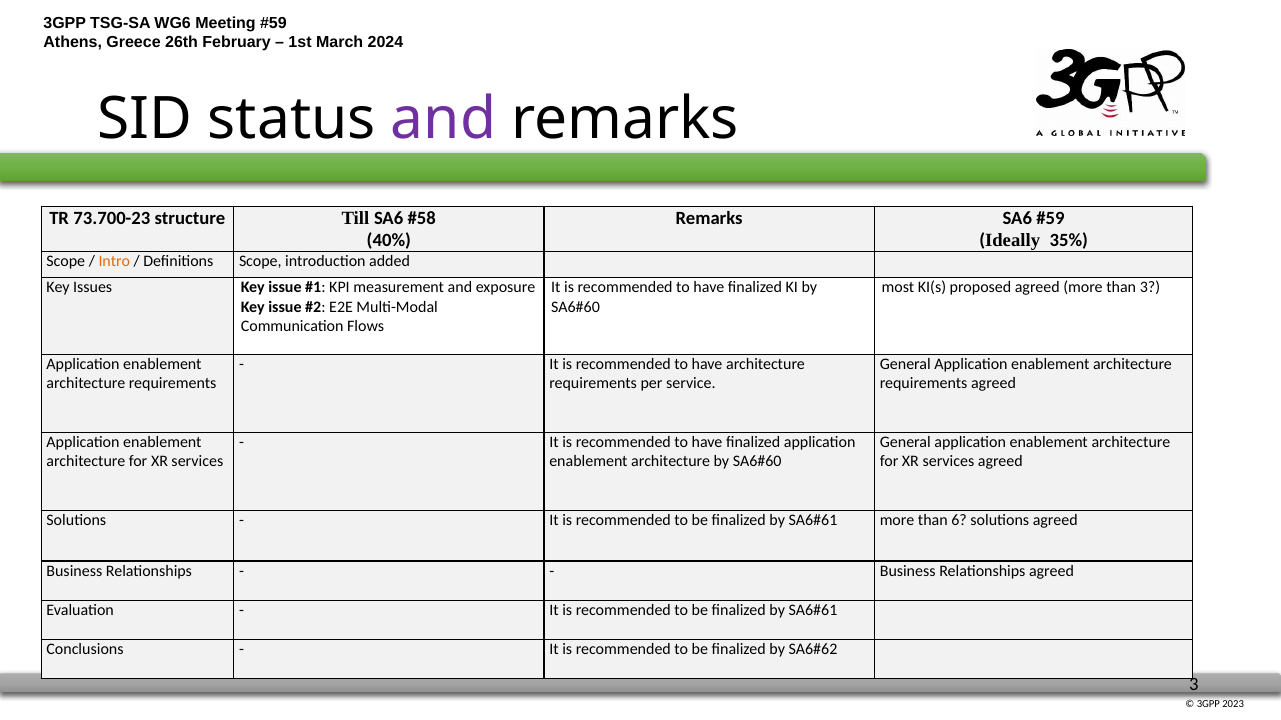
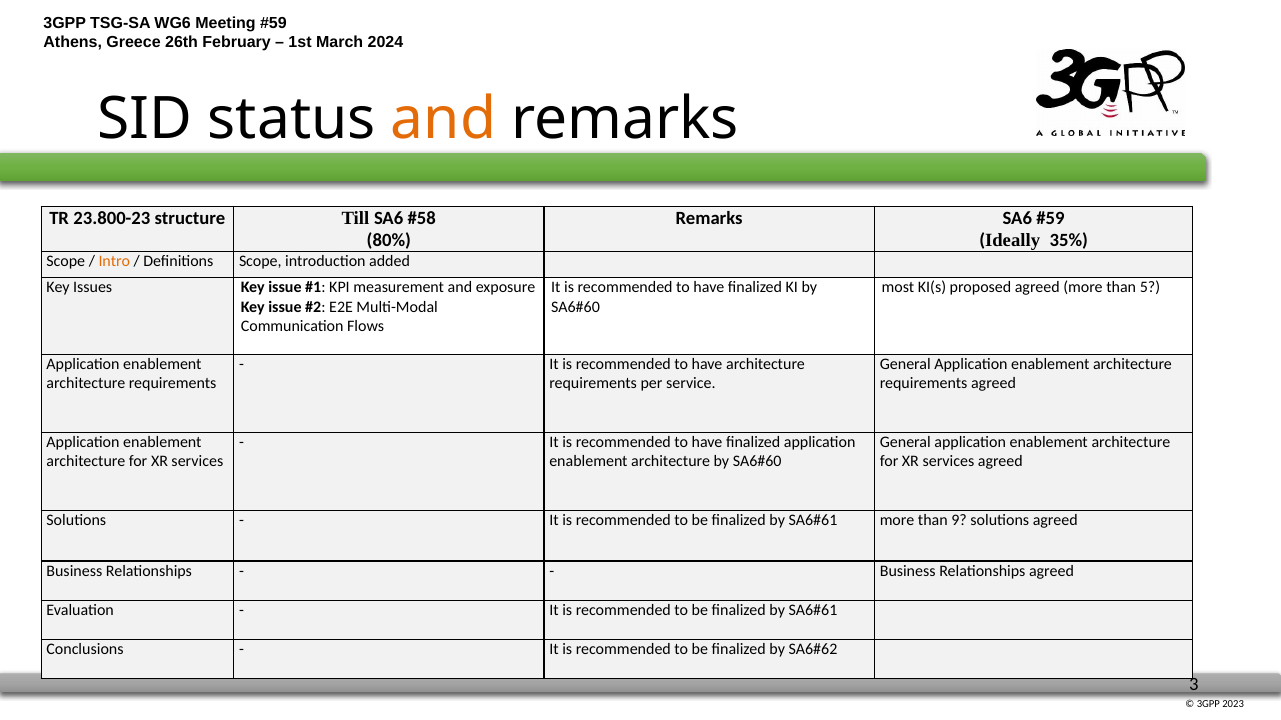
and at (443, 119) colour: purple -> orange
73.700-23: 73.700-23 -> 23.800-23
40%: 40% -> 80%
than 3: 3 -> 5
6: 6 -> 9
